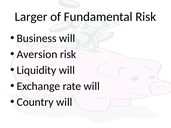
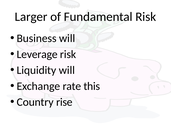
Aversion: Aversion -> Leverage
rate will: will -> this
Country will: will -> rise
